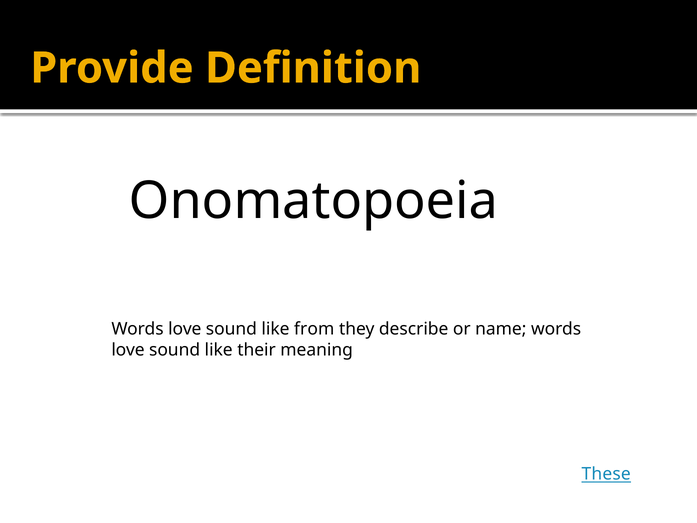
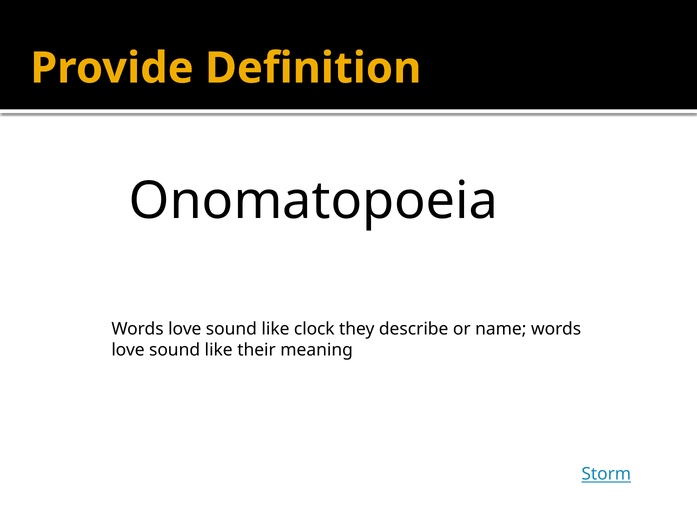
from: from -> clock
These: These -> Storm
